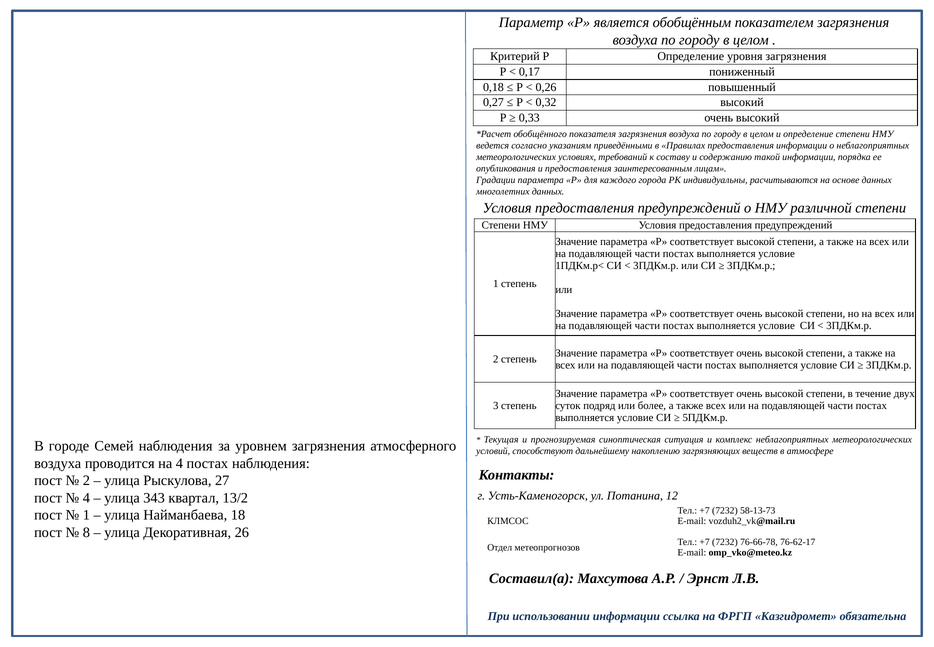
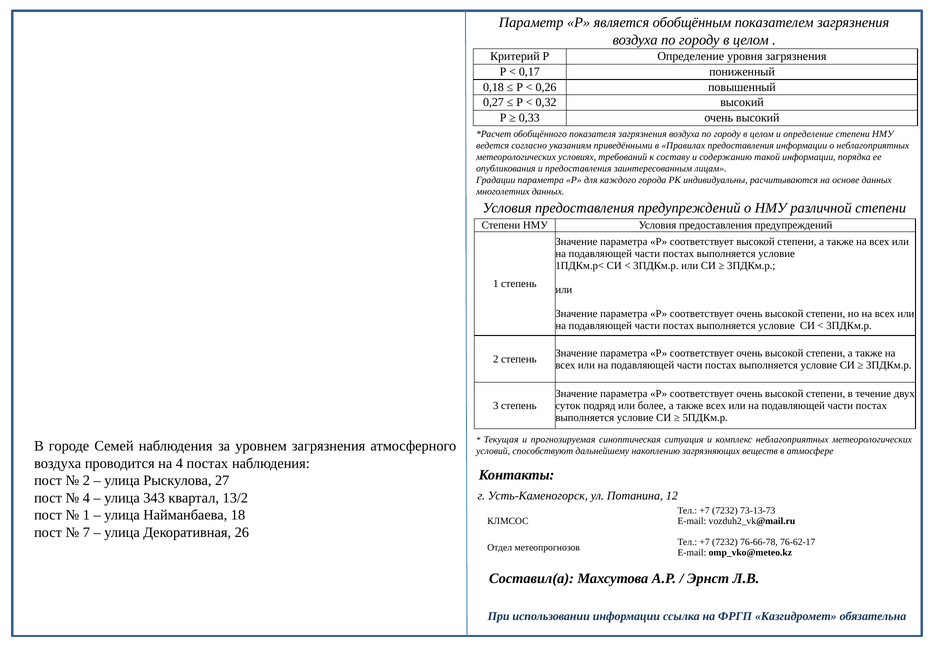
58-13-73: 58-13-73 -> 73-13-73
8: 8 -> 7
